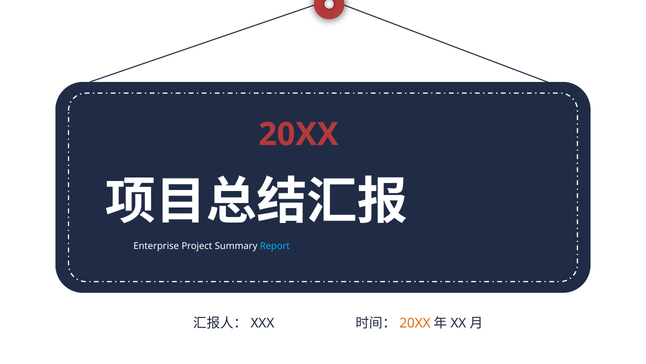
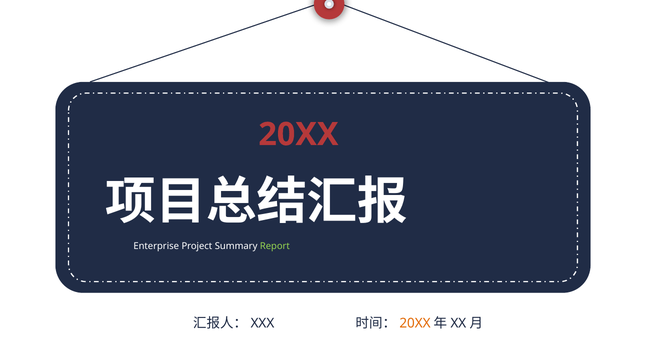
Report colour: light blue -> light green
